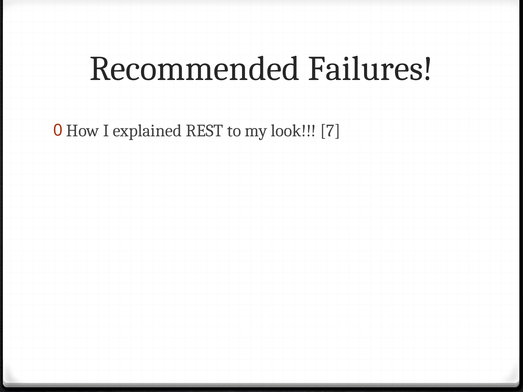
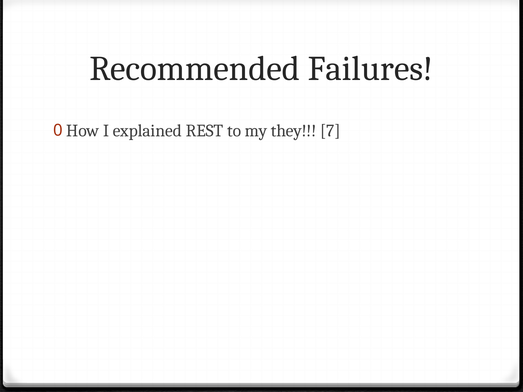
look: look -> they
